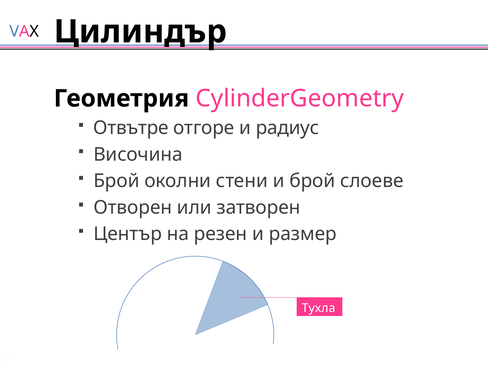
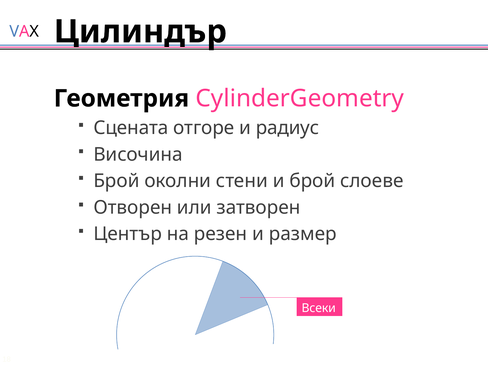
Отвътре: Отвътре -> Сцената
Тухла: Тухла -> Всеки
